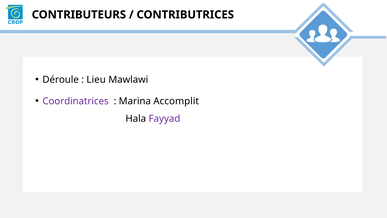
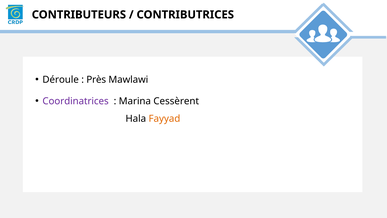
Lieu: Lieu -> Près
Accomplit: Accomplit -> Cessèrent
Fayyad colour: purple -> orange
